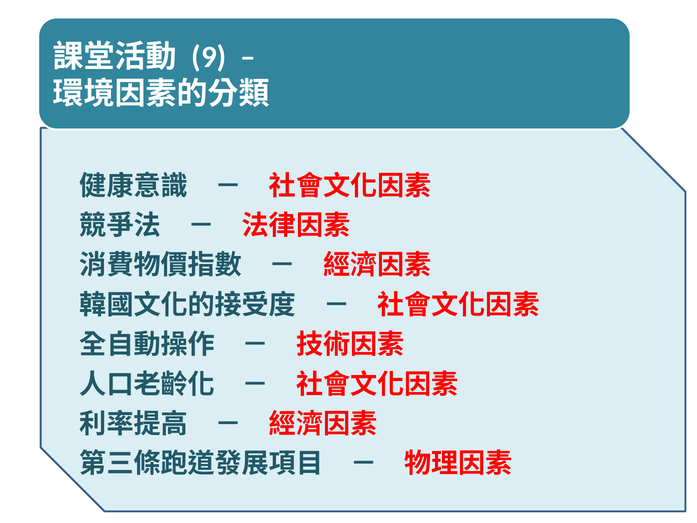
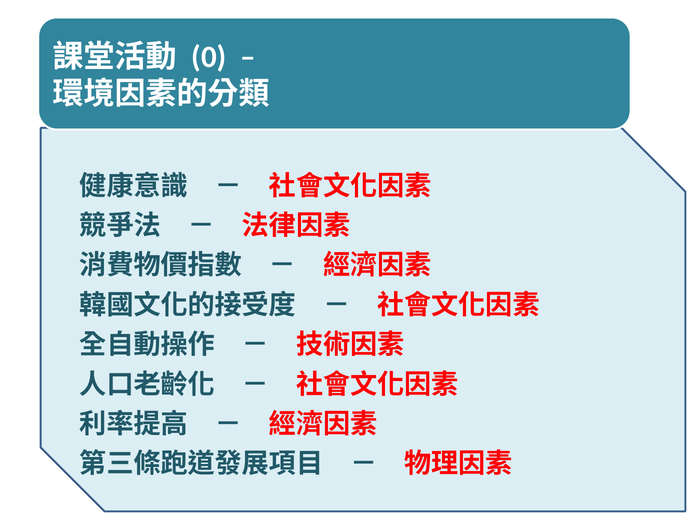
9: 9 -> 0
